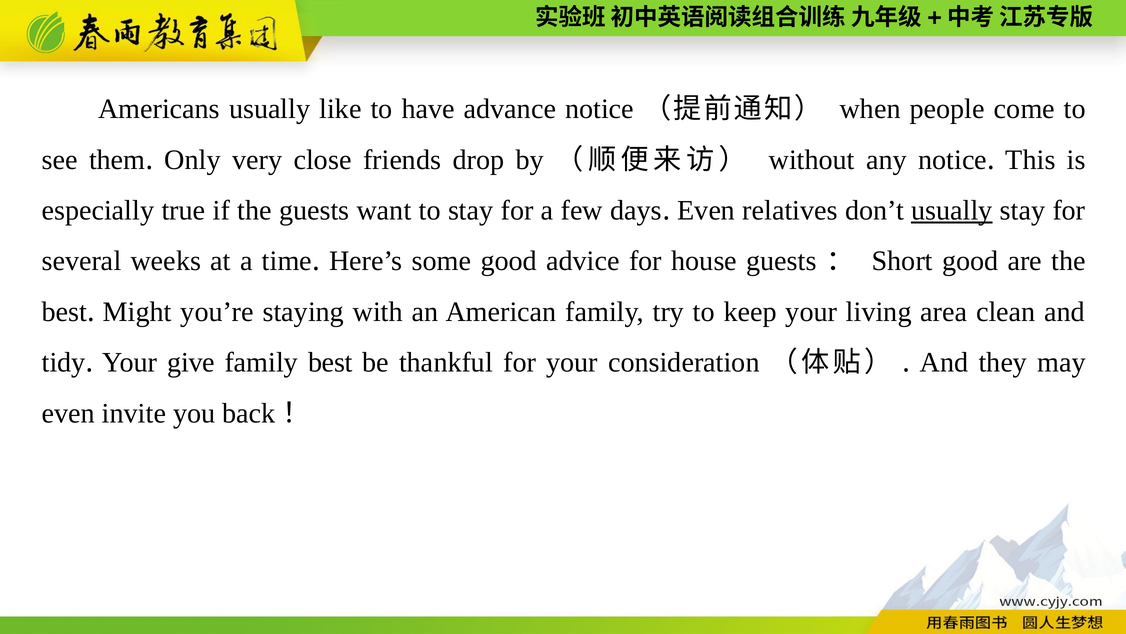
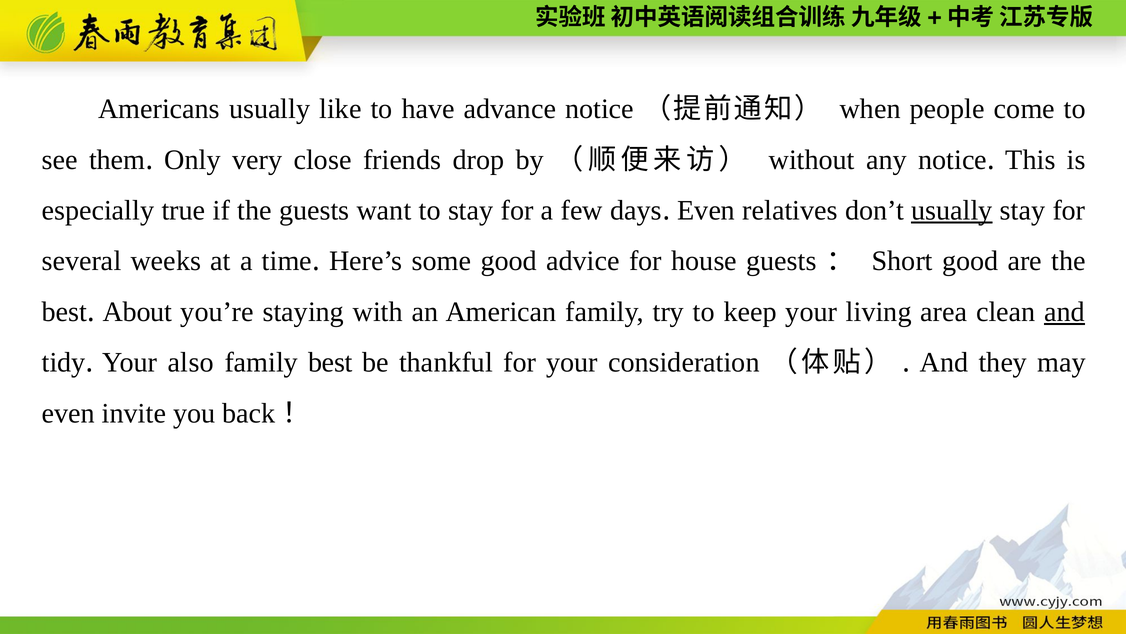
Might: Might -> About
and at (1064, 312) underline: none -> present
give: give -> also
